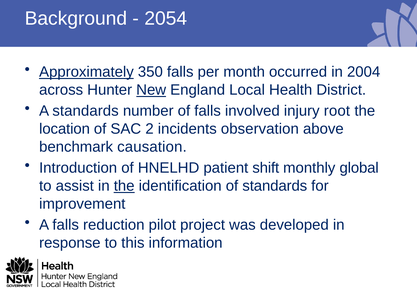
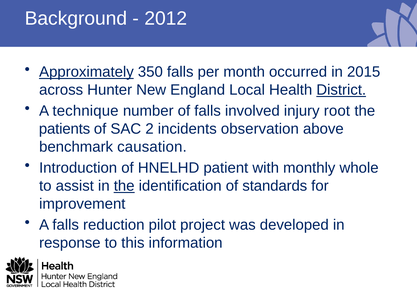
2054: 2054 -> 2012
2004: 2004 -> 2015
New underline: present -> none
District underline: none -> present
A standards: standards -> technique
location: location -> patients
shift: shift -> with
global: global -> whole
